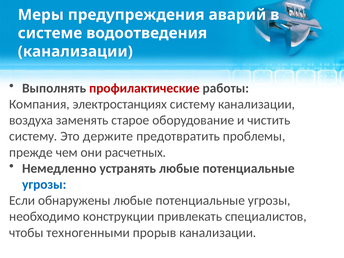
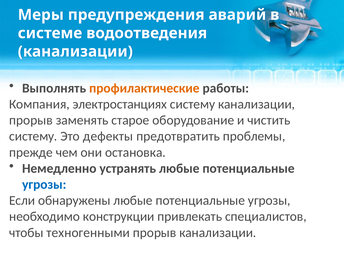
профилактические colour: red -> orange
воздуха at (31, 120): воздуха -> прорыв
держите: держите -> дефекты
расчетных: расчетных -> остановка
